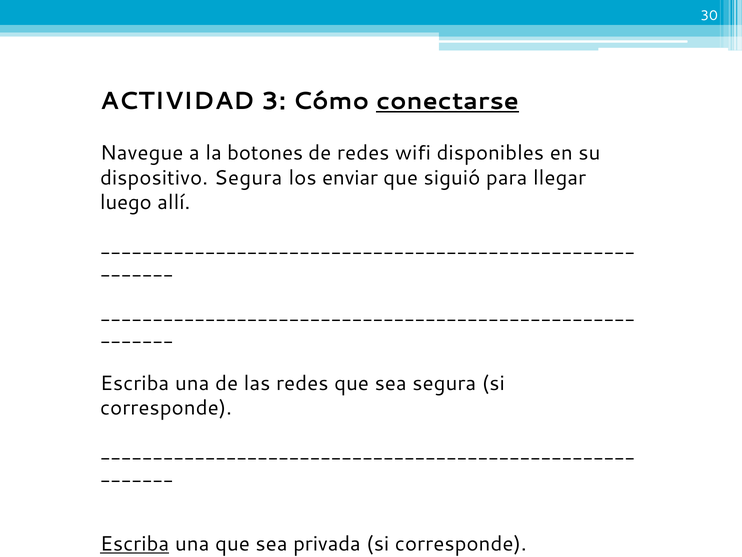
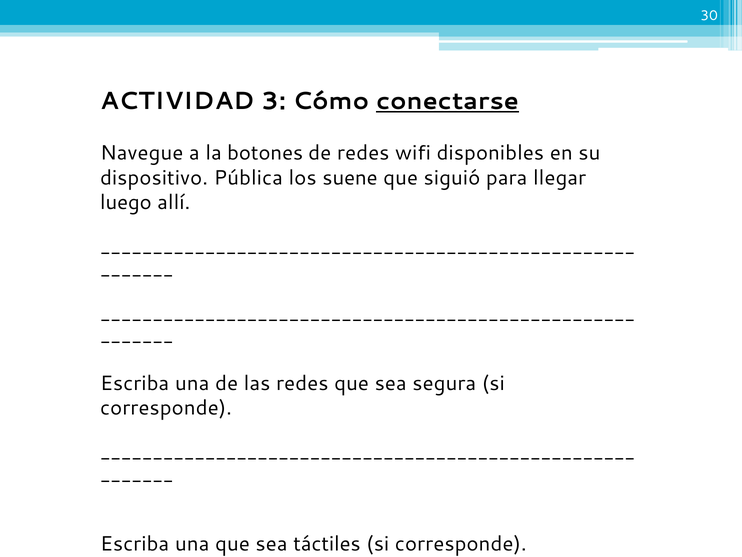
dispositivo Segura: Segura -> Pública
enviar: enviar -> suene
Escriba at (135, 544) underline: present -> none
privada: privada -> táctiles
